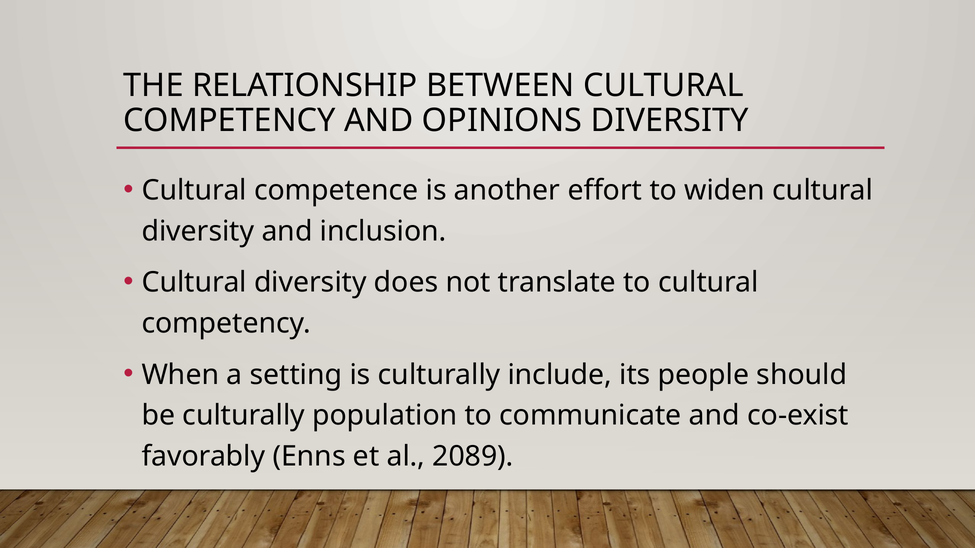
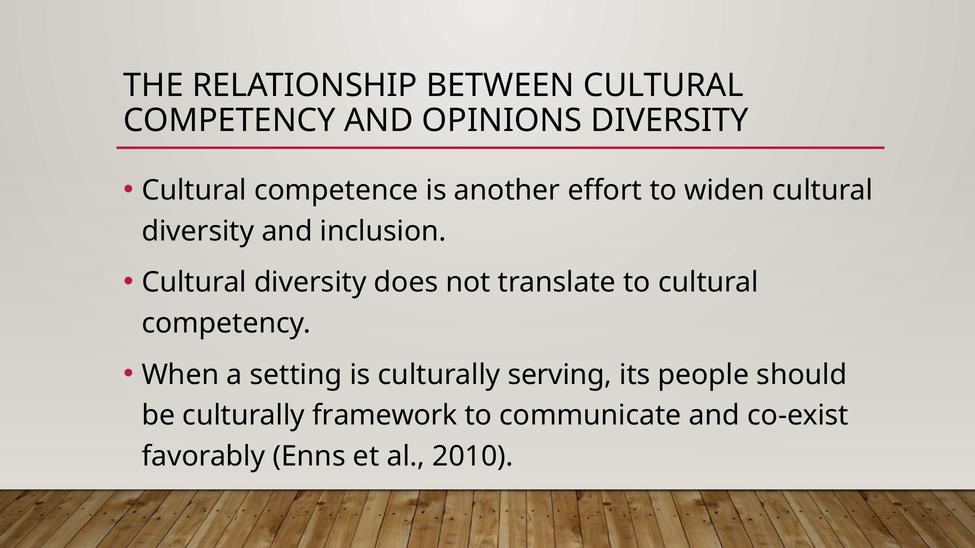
include: include -> serving
population: population -> framework
2089: 2089 -> 2010
